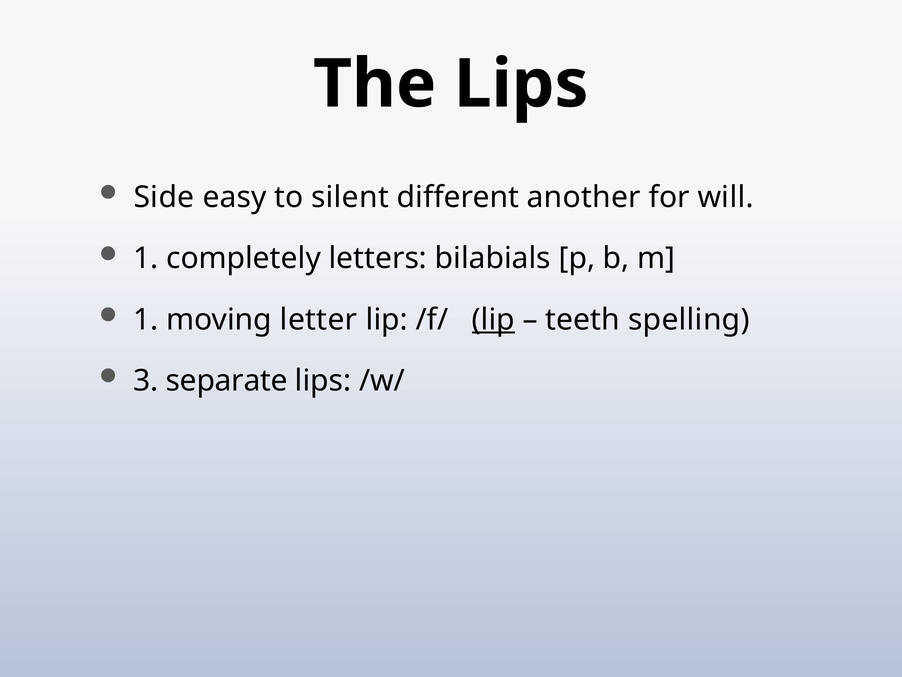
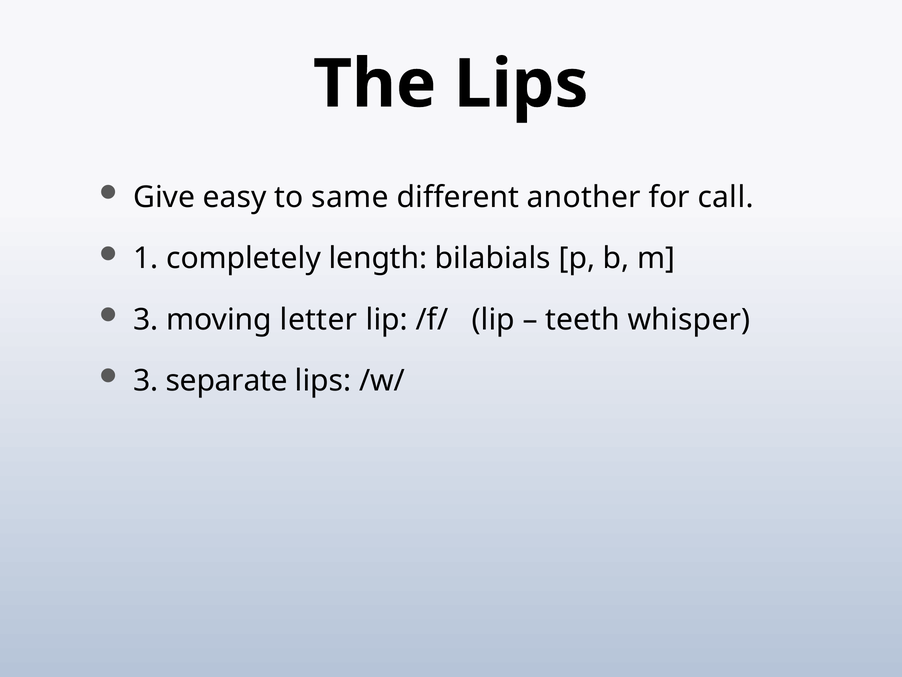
Side: Side -> Give
silent: silent -> same
will: will -> call
letters: letters -> length
1 at (146, 319): 1 -> 3
lip at (493, 319) underline: present -> none
spelling: spelling -> whisper
